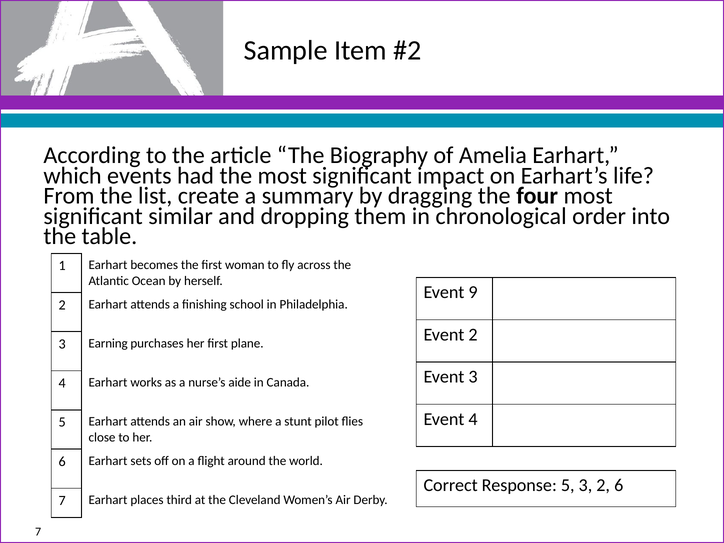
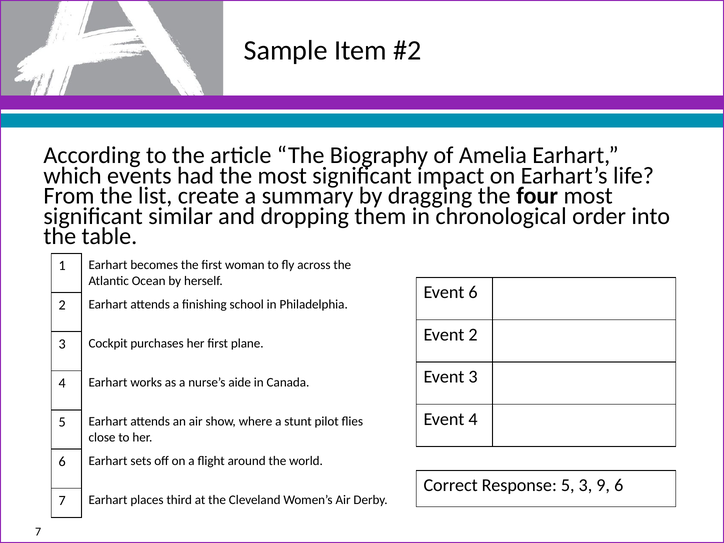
Event 9: 9 -> 6
Earning: Earning -> Cockpit
3 2: 2 -> 9
